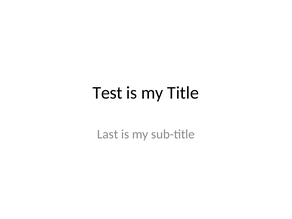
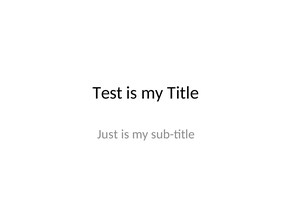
Last: Last -> Just
